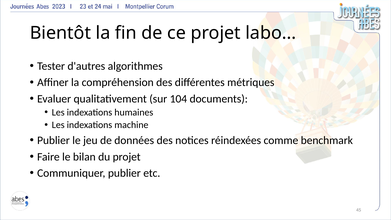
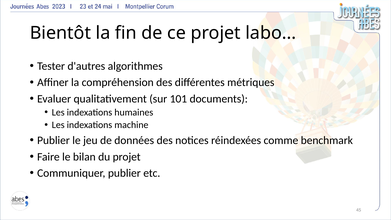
104: 104 -> 101
